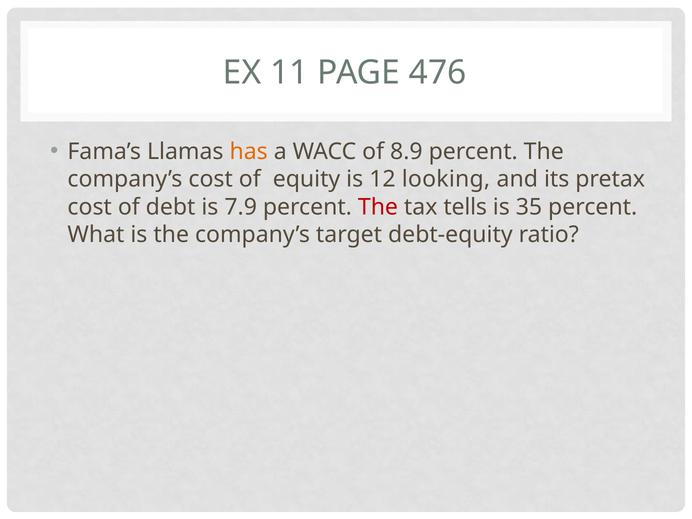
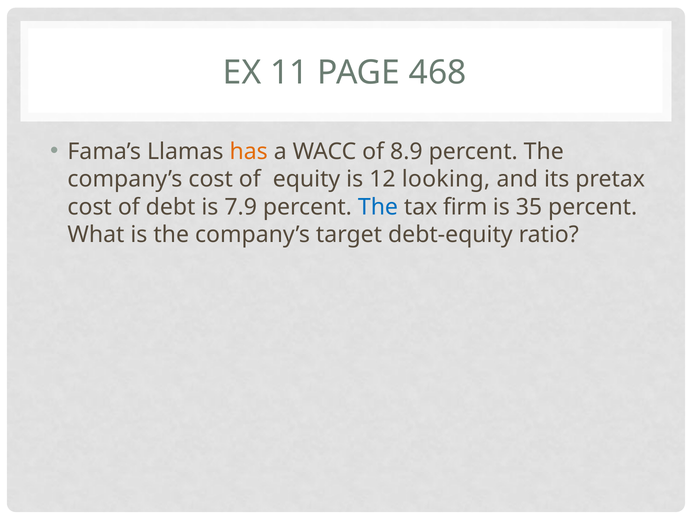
476: 476 -> 468
The at (378, 207) colour: red -> blue
tells: tells -> firm
